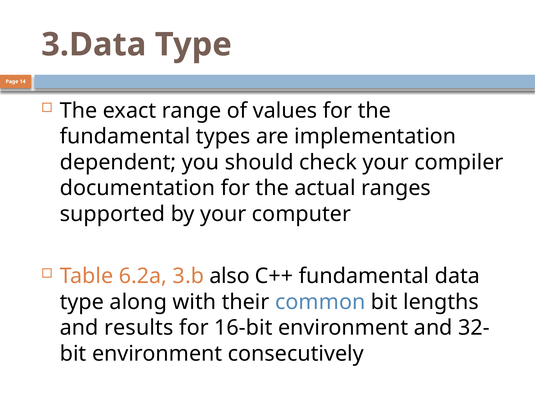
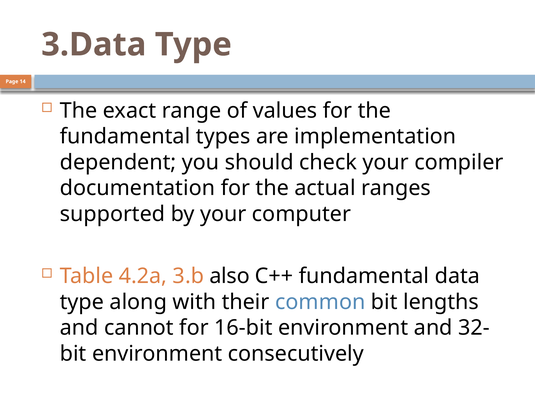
6.2a: 6.2a -> 4.2a
results: results -> cannot
